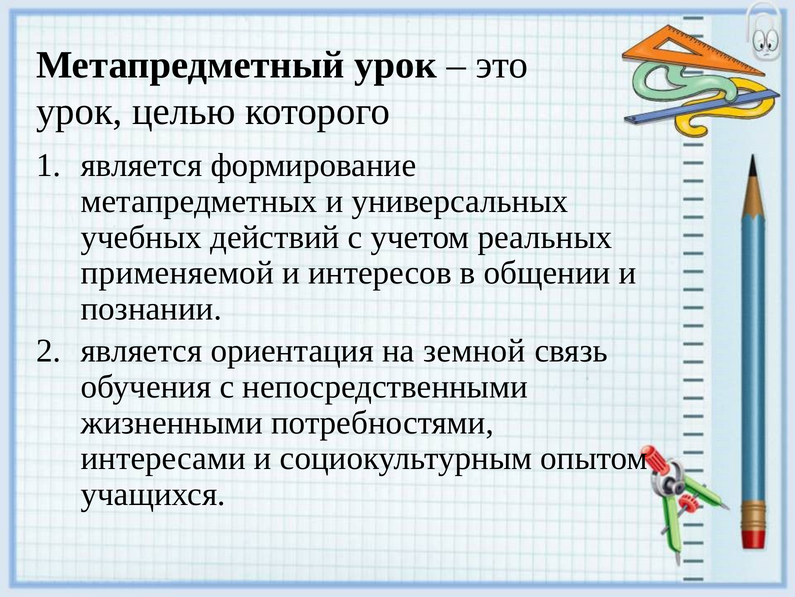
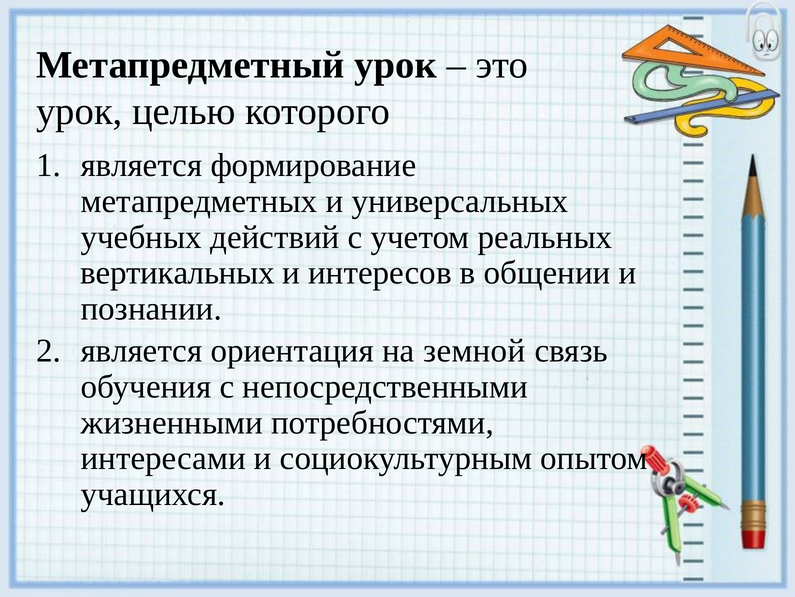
применяемой: применяемой -> вертикальных
